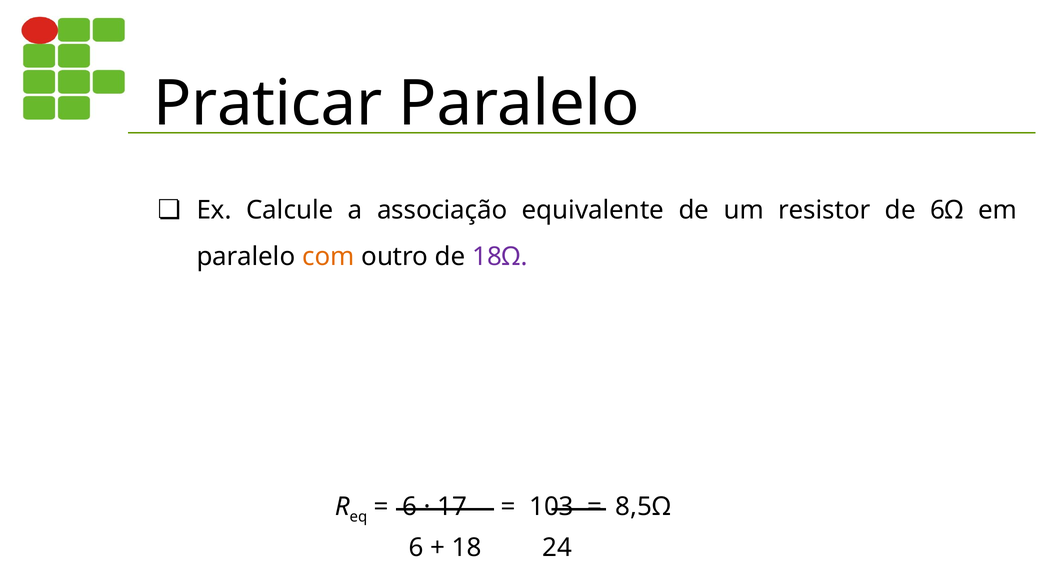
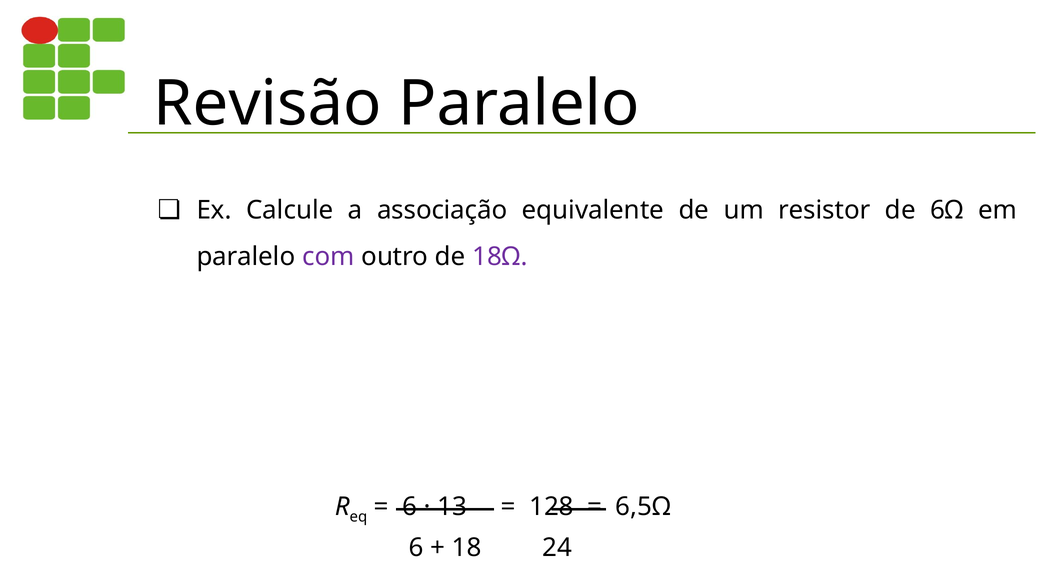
Praticar: Praticar -> Revisão
com colour: orange -> purple
17: 17 -> 13
103: 103 -> 128
8,5Ω: 8,5Ω -> 6,5Ω
